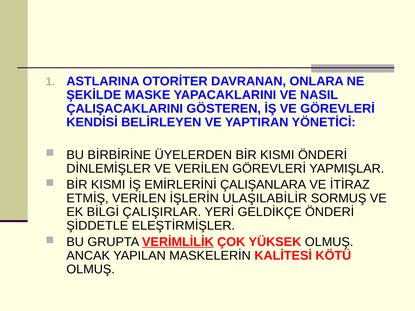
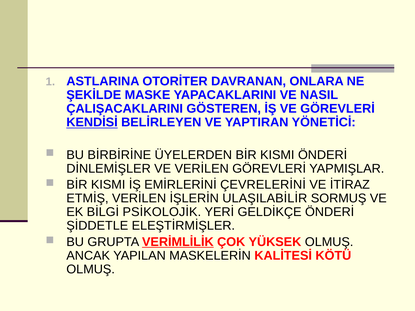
KENDİSİ underline: none -> present
ÇALIŞANLARA: ÇALIŞANLARA -> ÇEVRELERİNİ
ÇALIŞIRLAR: ÇALIŞIRLAR -> PSİKOLOJİK
